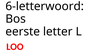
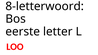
6-letterwoord: 6-letterwoord -> 8-letterwoord
